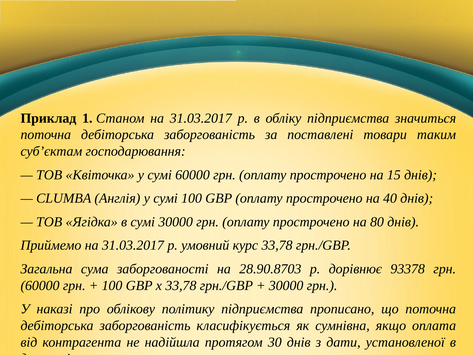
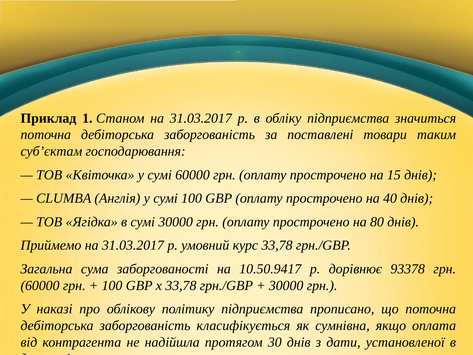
28.90.8703: 28.90.8703 -> 10.50.9417
